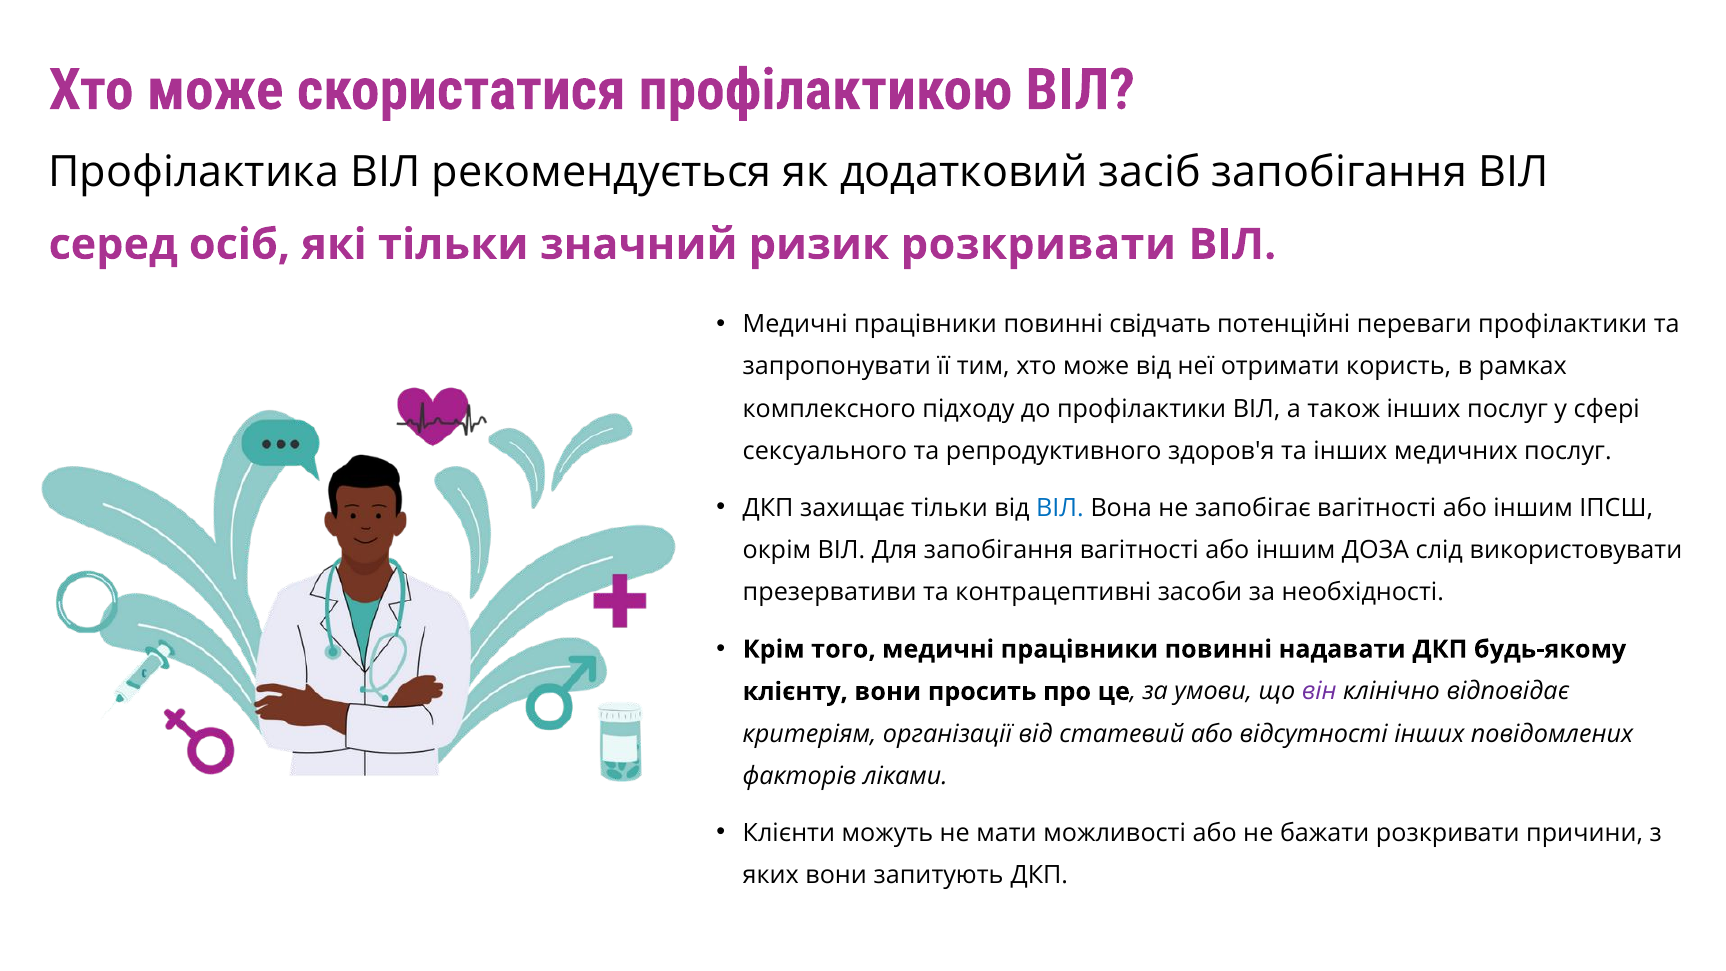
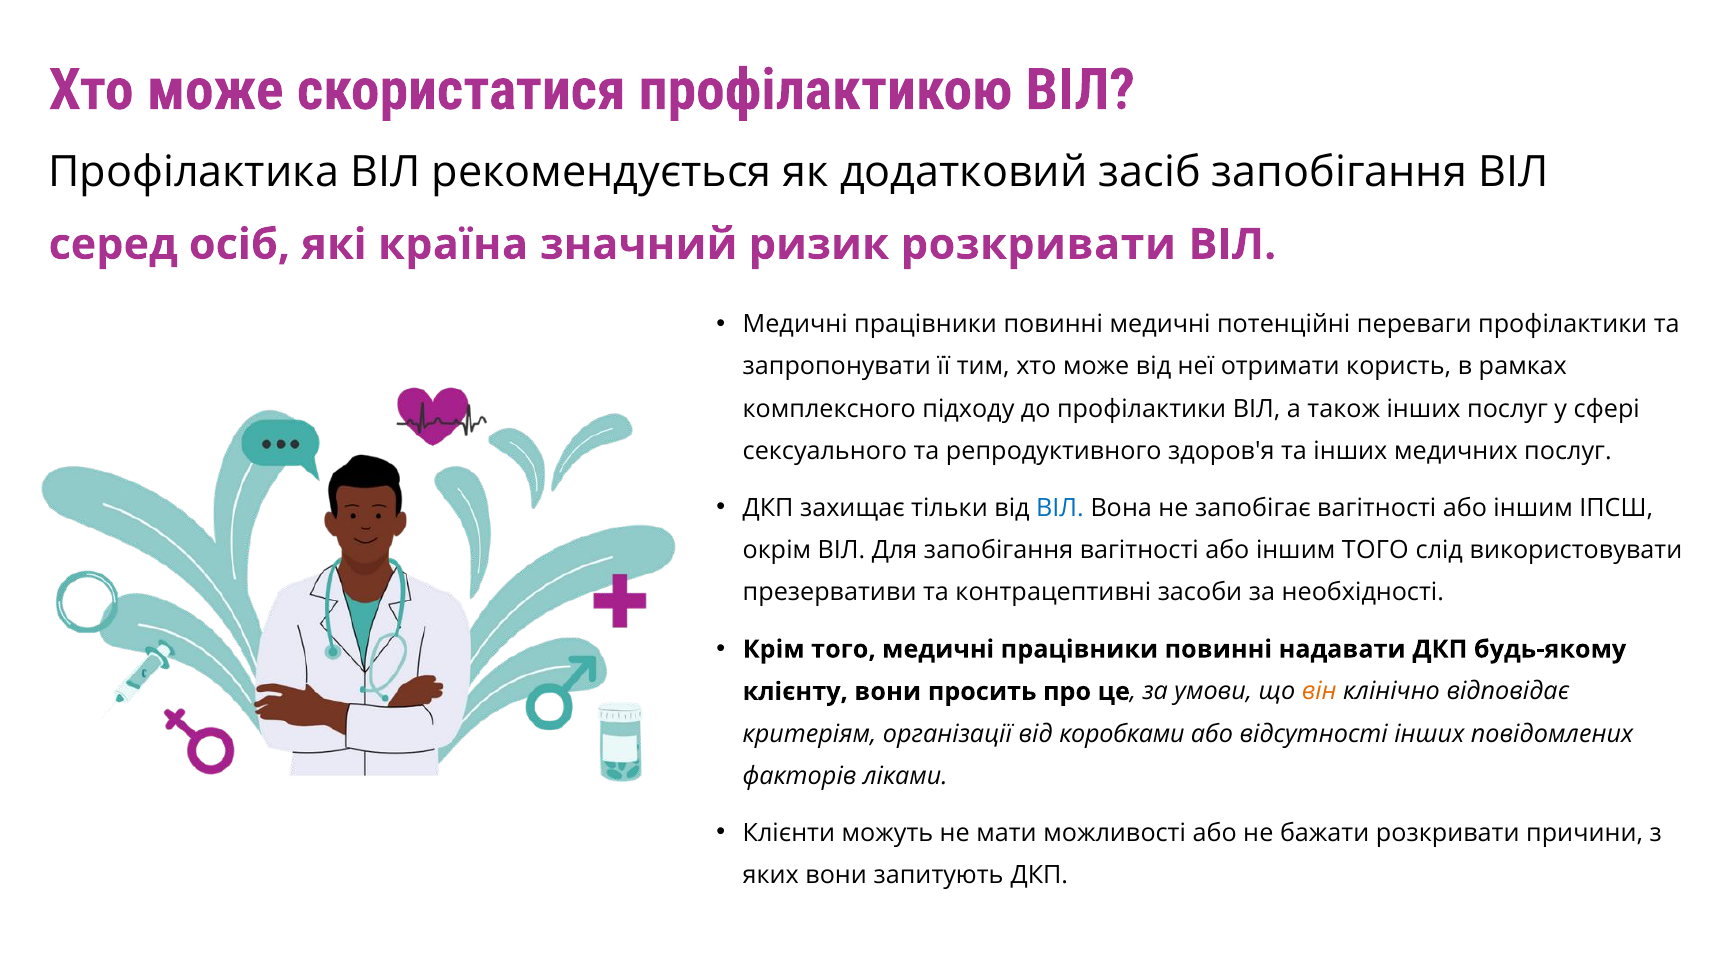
які тільки: тільки -> країна
повинні свідчать: свідчать -> медичні
іншим ДОЗА: ДОЗА -> ТОГО
він colour: purple -> orange
статевий: статевий -> коробками
